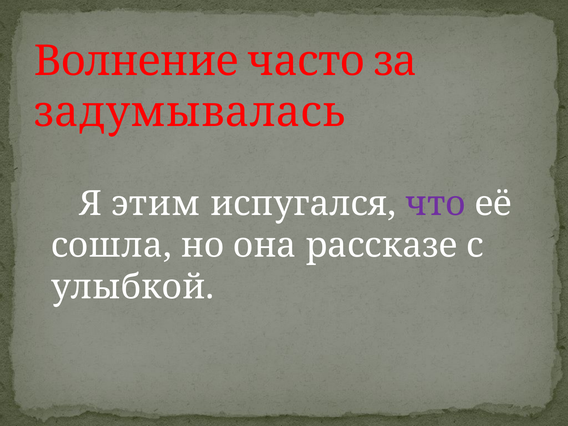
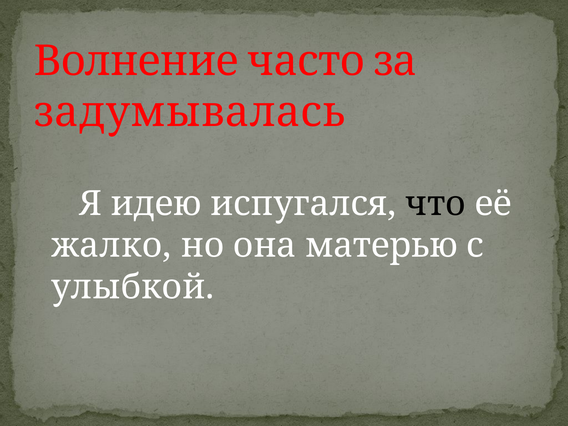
этим: этим -> идею
что colour: purple -> black
сошла: сошла -> жалко
рассказе: рассказе -> матерью
